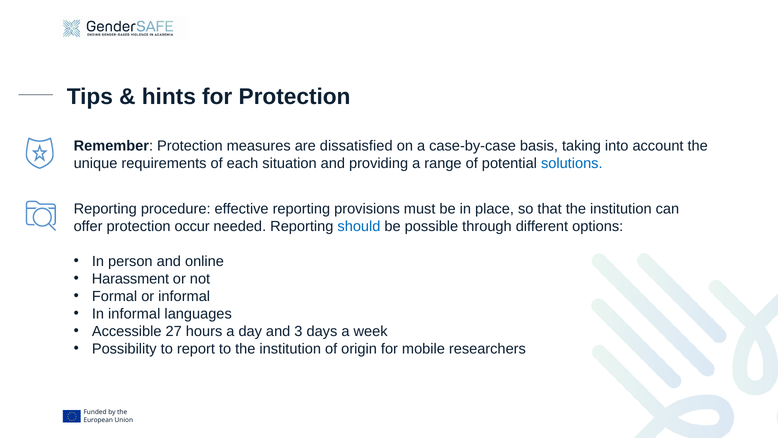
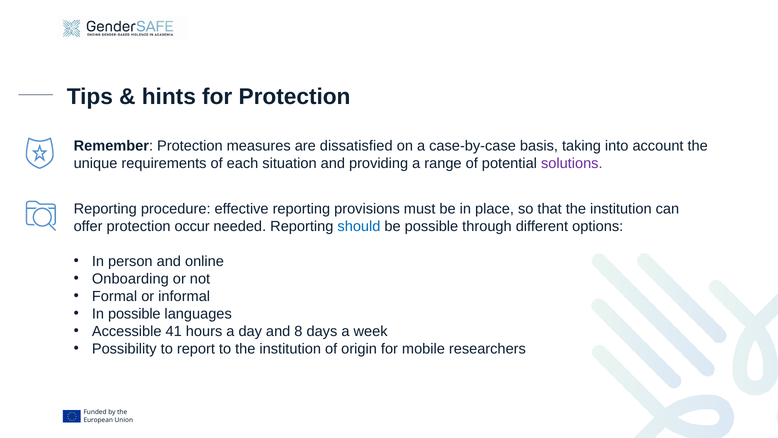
solutions colour: blue -> purple
Harassment: Harassment -> Onboarding
In informal: informal -> possible
27: 27 -> 41
3: 3 -> 8
